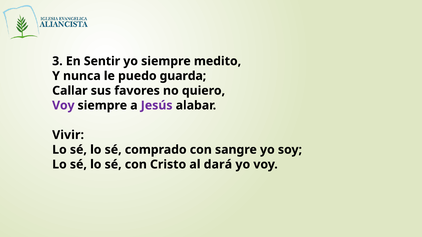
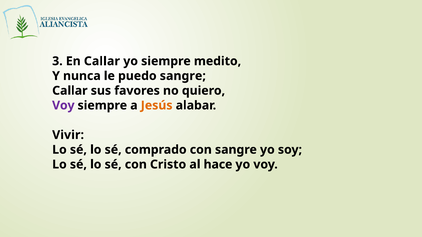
En Sentir: Sentir -> Callar
puedo guarda: guarda -> sangre
Jesús colour: purple -> orange
dará: dará -> hace
